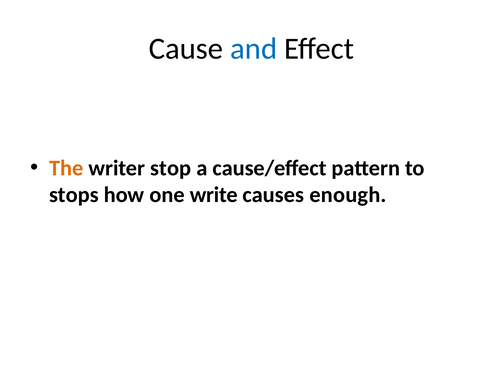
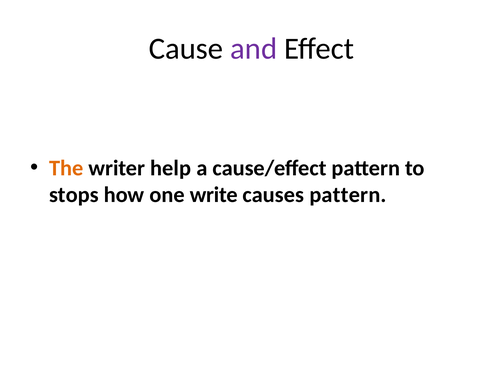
and colour: blue -> purple
stop: stop -> help
causes enough: enough -> pattern
